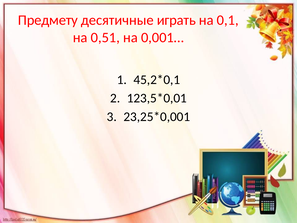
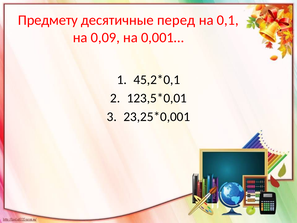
играть: играть -> перед
0,51: 0,51 -> 0,09
